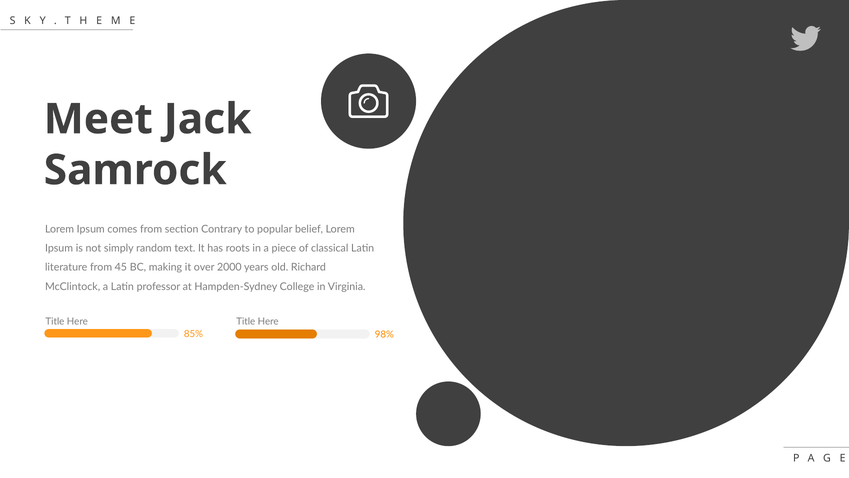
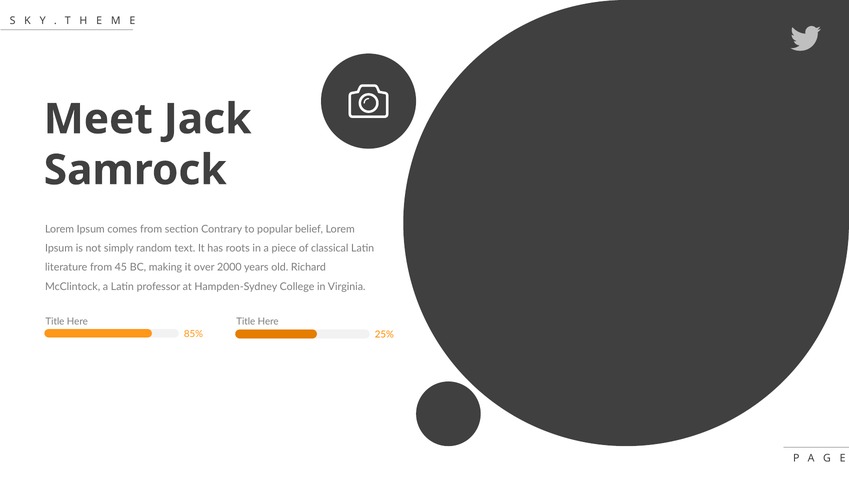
98%: 98% -> 25%
